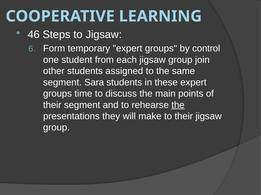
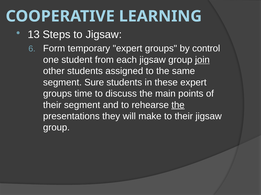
46: 46 -> 13
join underline: none -> present
Sara: Sara -> Sure
